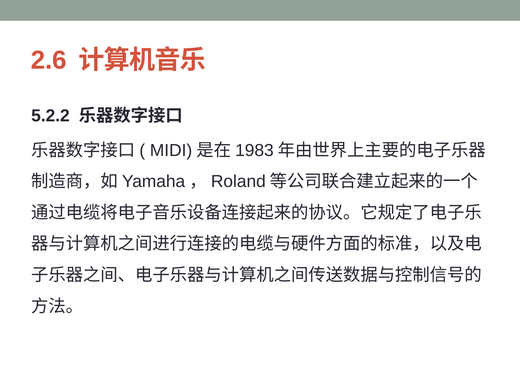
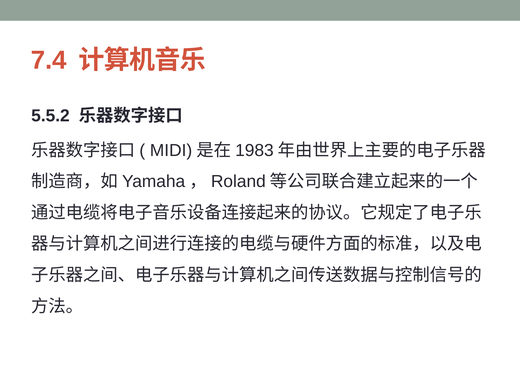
2.6: 2.6 -> 7.4
5.2.2: 5.2.2 -> 5.5.2
